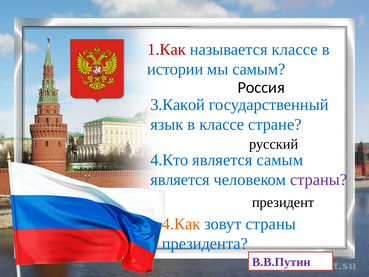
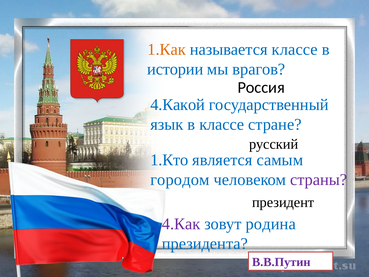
1.Как colour: red -> orange
мы самым: самым -> врагов
3.Какой: 3.Какой -> 4.Какой
4.Кто: 4.Кто -> 1.Кто
является at (180, 180): является -> городом
4.Как colour: orange -> purple
зовут страны: страны -> родина
